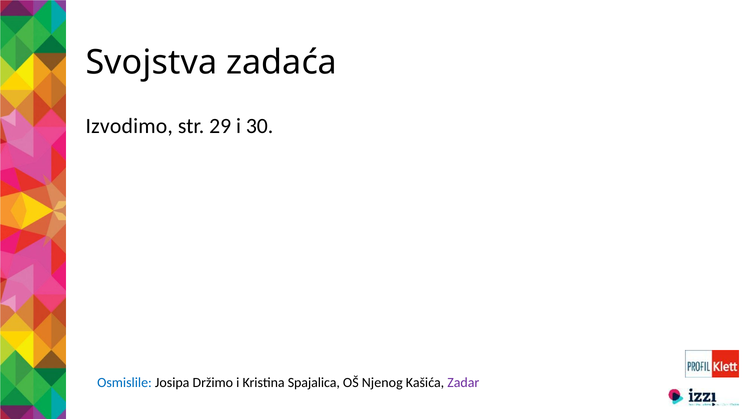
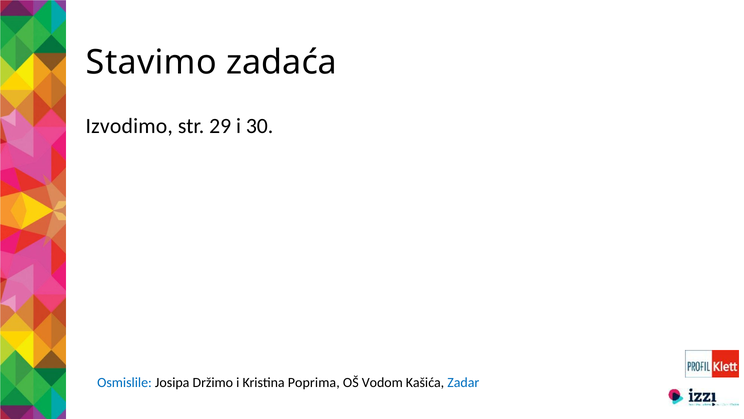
Svojstva: Svojstva -> Stavimo
Spajalica: Spajalica -> Poprima
Njenog: Njenog -> Vodom
Zadar colour: purple -> blue
